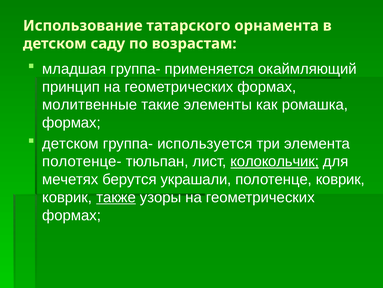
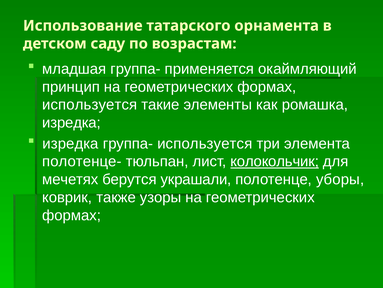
молитвенные at (90, 105): молитвенные -> используется
формах at (71, 122): формах -> изредка
детском at (70, 143): детском -> изредка
полотенце коврик: коврик -> уборы
также underline: present -> none
